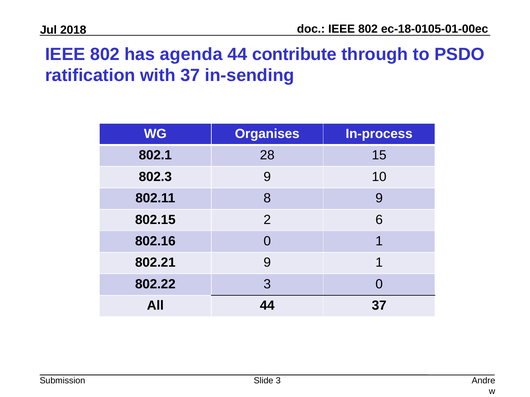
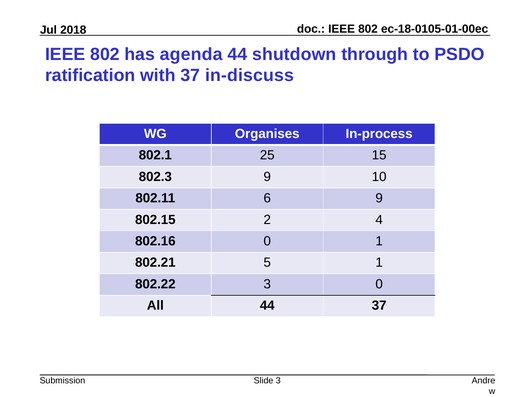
contribute: contribute -> shutdown
in-sending: in-sending -> in-discuss
28: 28 -> 25
8: 8 -> 6
6: 6 -> 4
802.21 9: 9 -> 5
